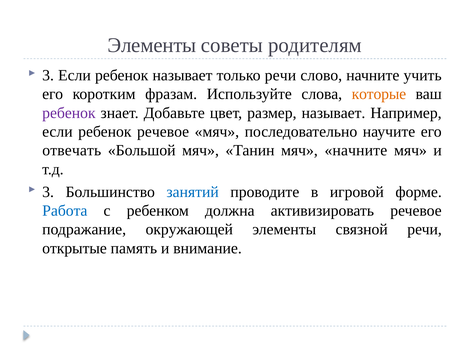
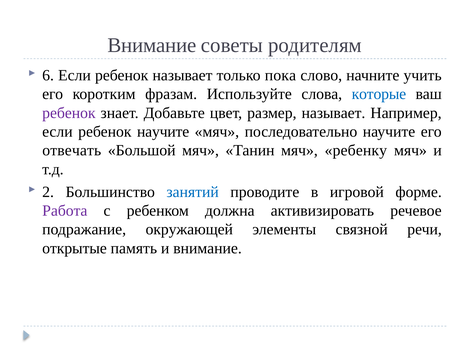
Элементы at (152, 45): Элементы -> Внимание
3 at (48, 75): 3 -> 6
только речи: речи -> пока
которые colour: orange -> blue
ребенок речевое: речевое -> научите
мяч начните: начните -> ребенку
3 at (48, 192): 3 -> 2
Работа colour: blue -> purple
